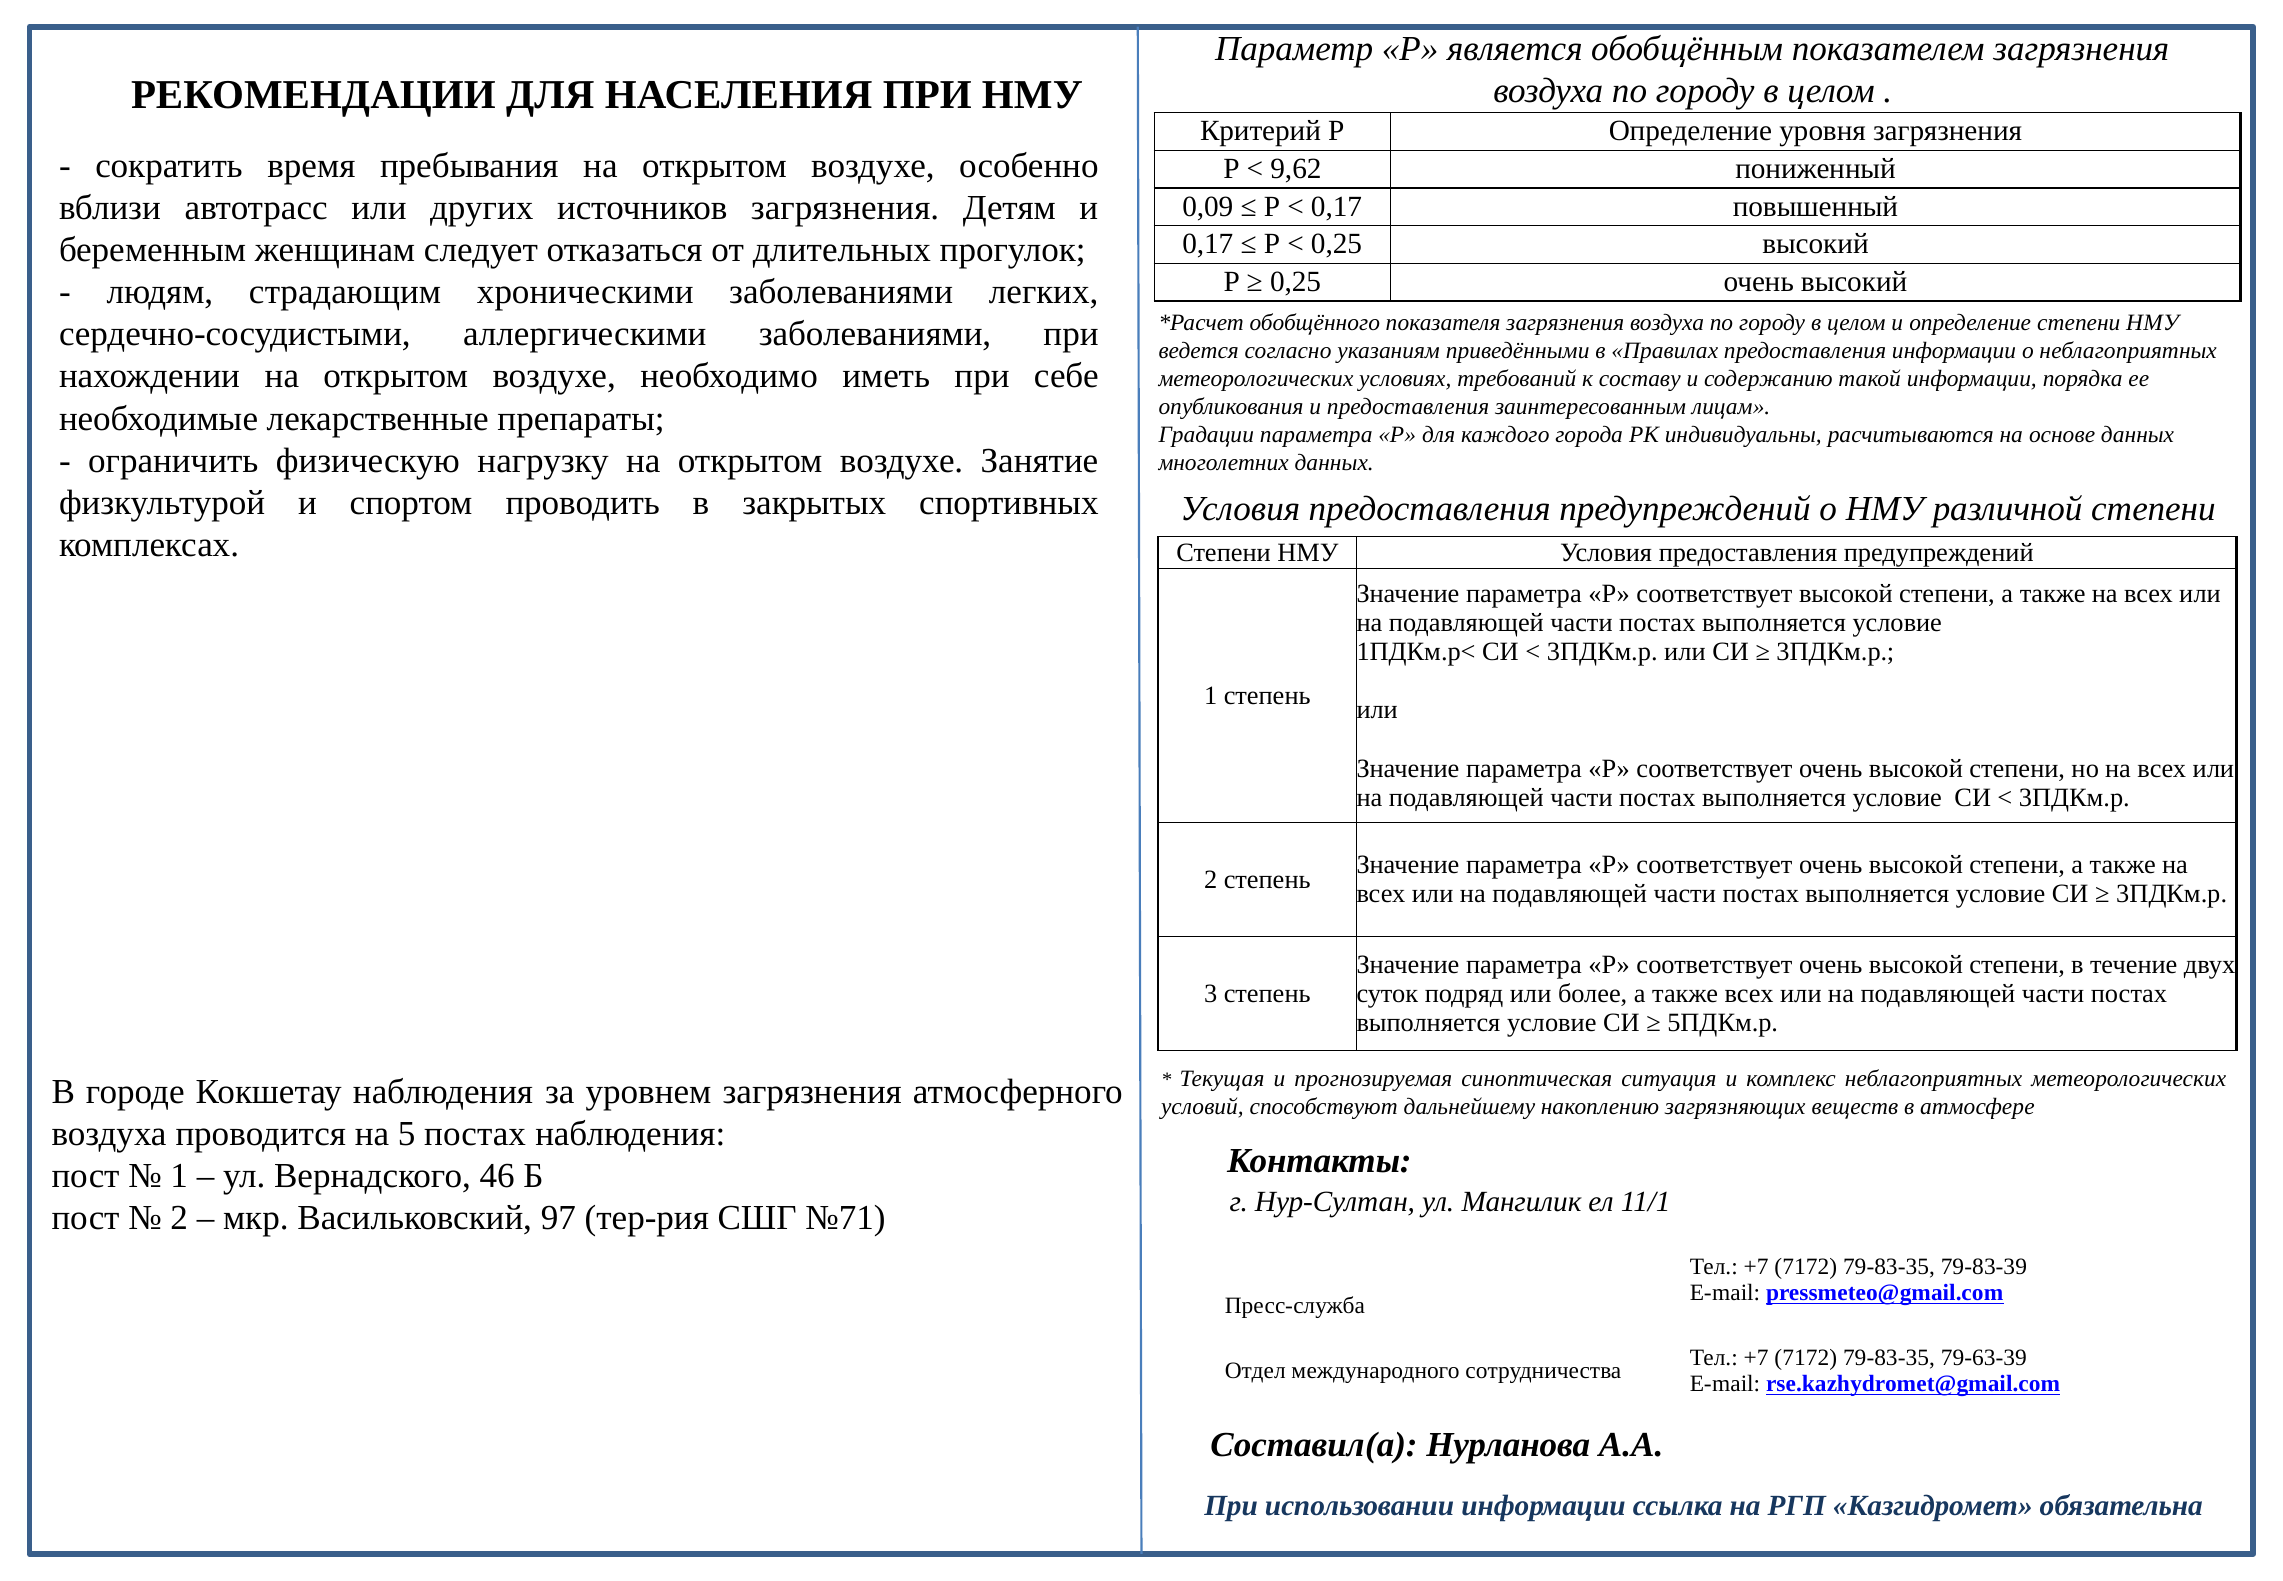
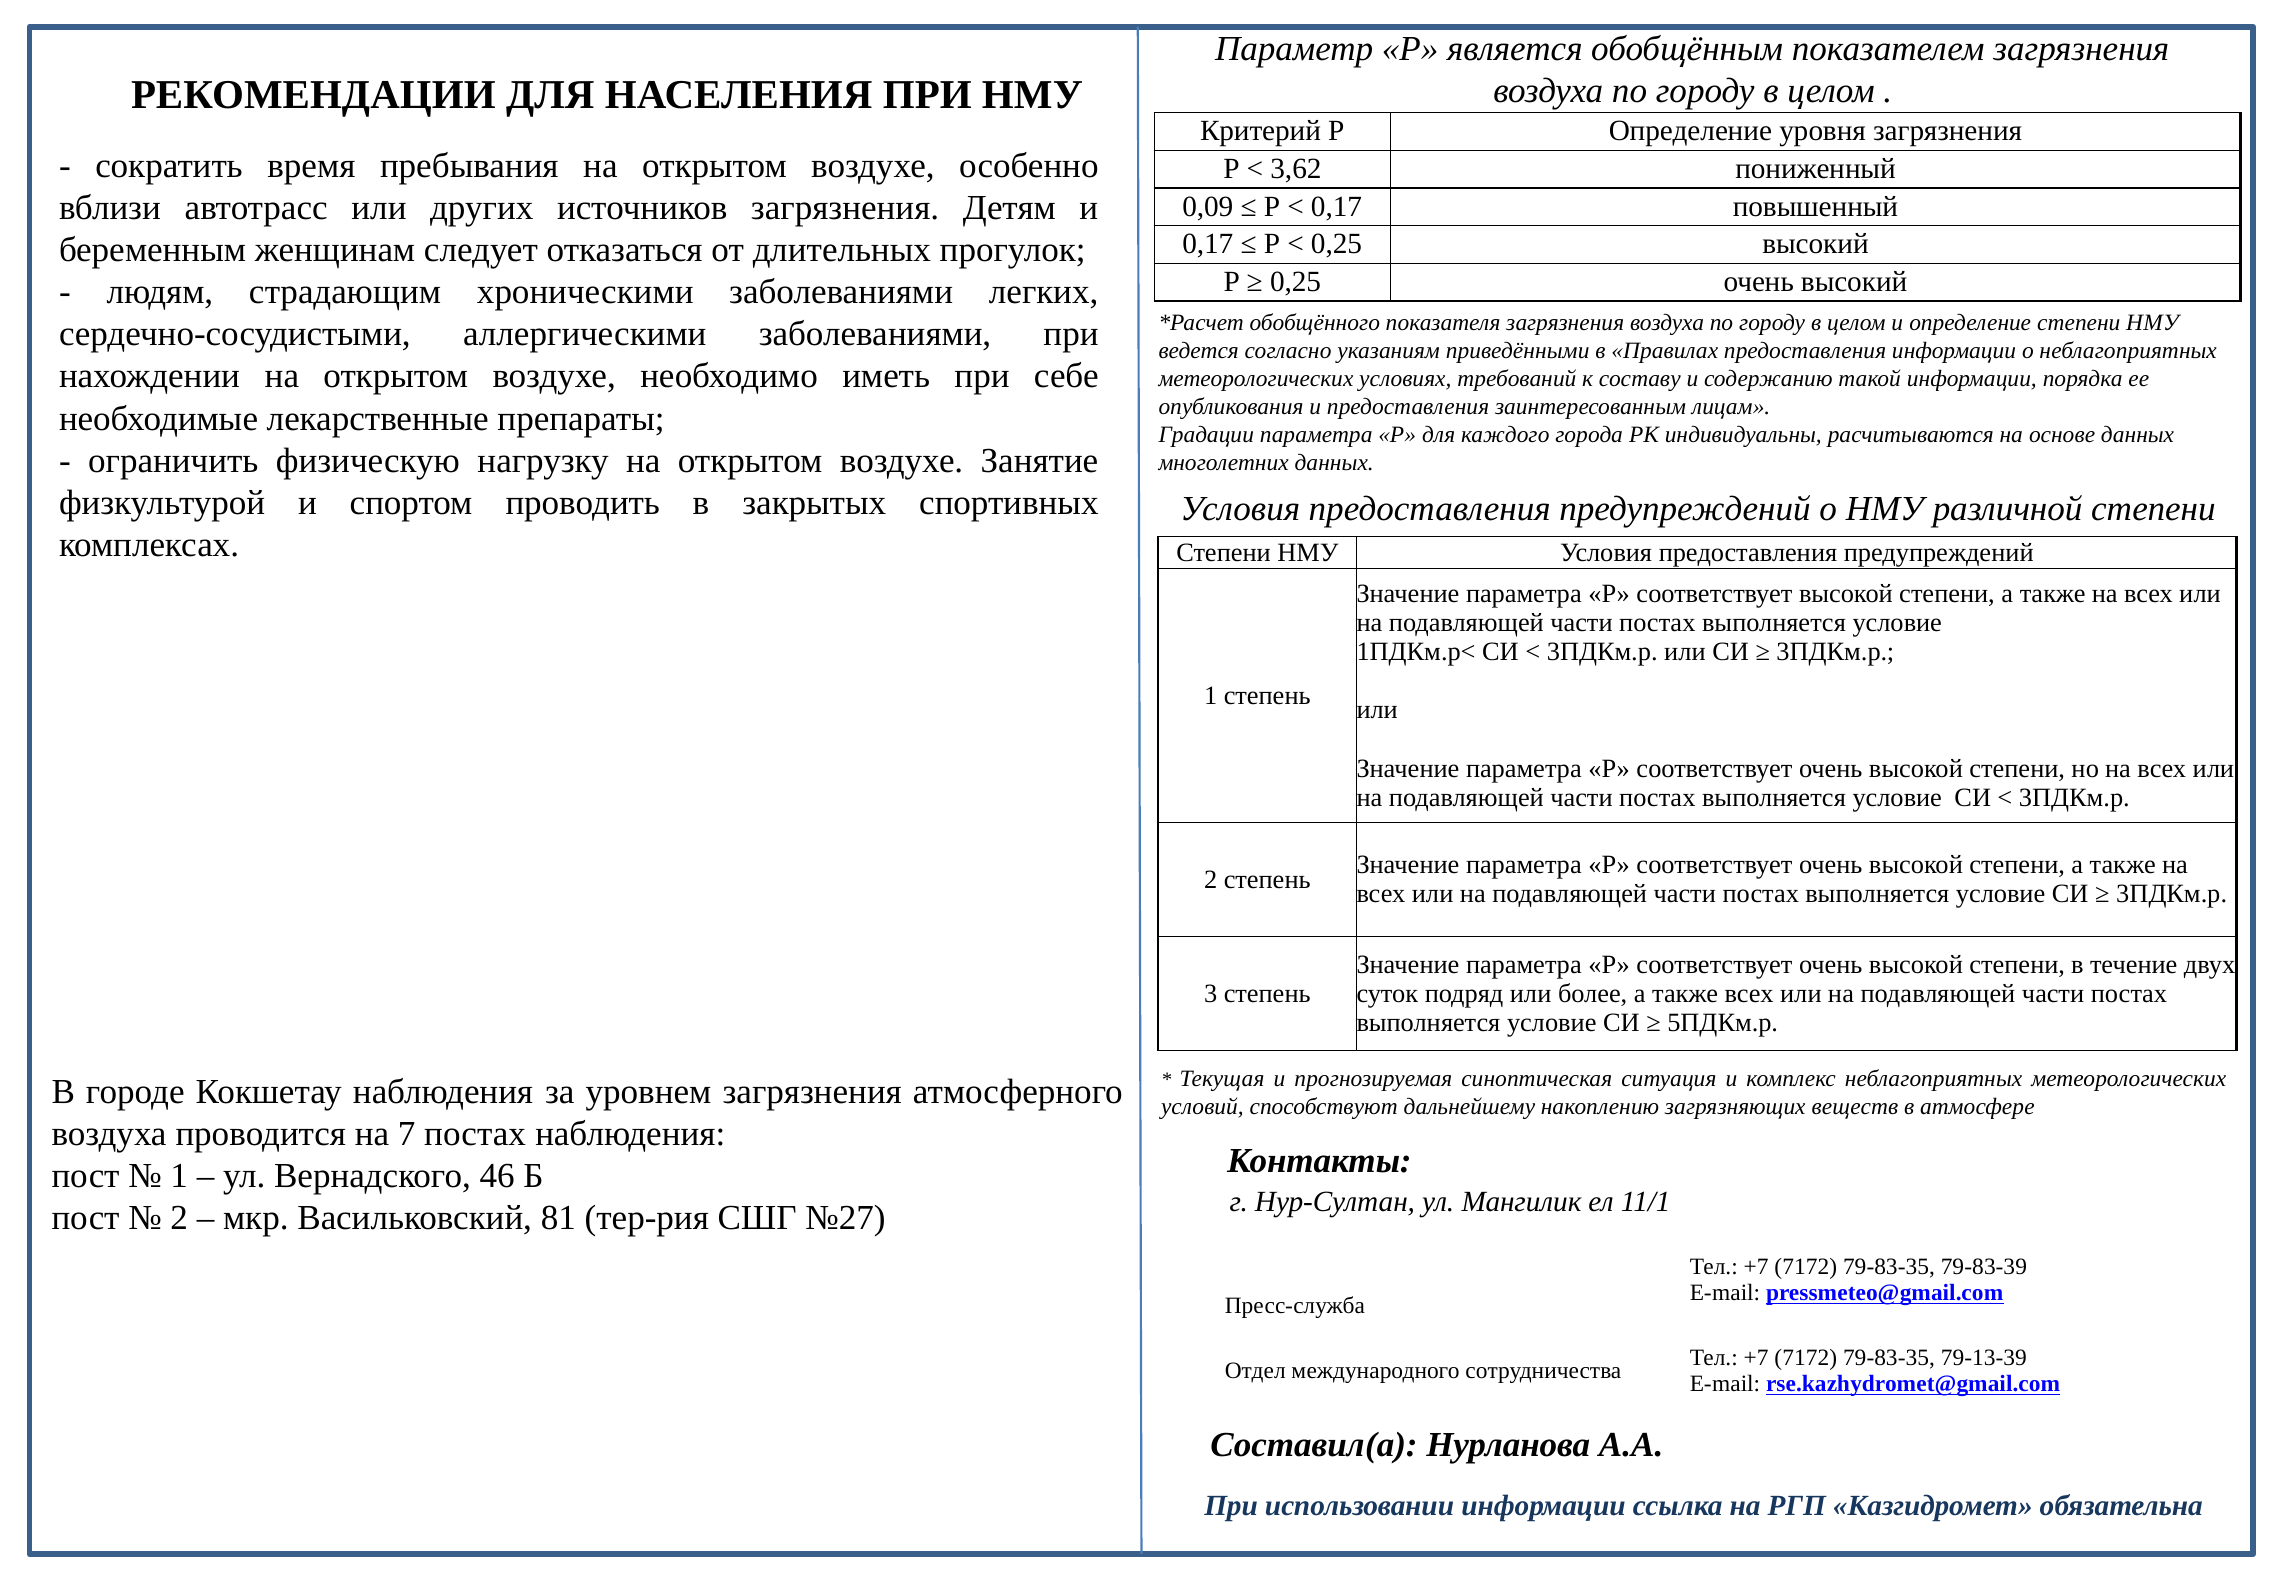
9,62: 9,62 -> 3,62
5: 5 -> 7
97: 97 -> 81
№71: №71 -> №27
79-63-39: 79-63-39 -> 79-13-39
